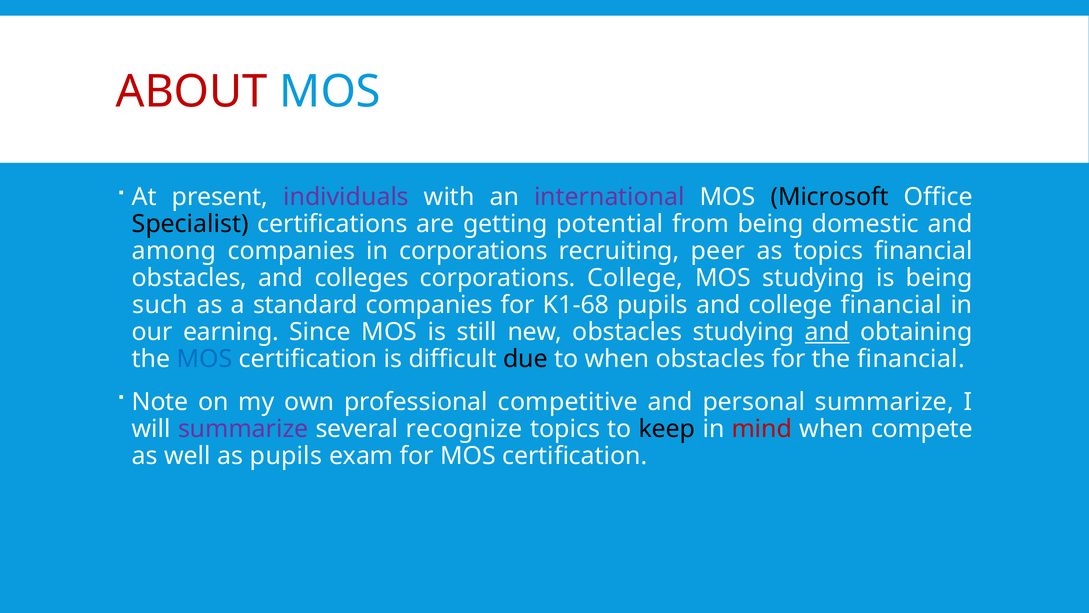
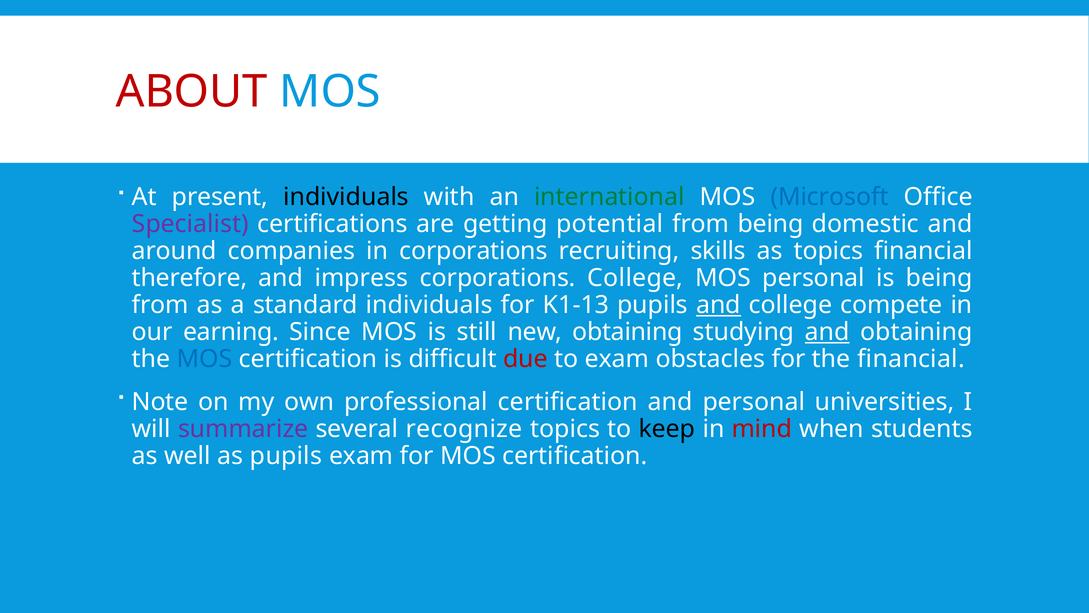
individuals at (346, 197) colour: purple -> black
international colour: purple -> green
Microsoft colour: black -> blue
Specialist colour: black -> purple
among: among -> around
peer: peer -> skills
obstacles at (190, 278): obstacles -> therefore
colleges: colleges -> impress
MOS studying: studying -> personal
such at (160, 305): such -> from
standard companies: companies -> individuals
K1-68: K1-68 -> K1-13
and at (718, 305) underline: none -> present
college financial: financial -> compete
new obstacles: obstacles -> obtaining
due colour: black -> red
to when: when -> exam
professional competitive: competitive -> certification
personal summarize: summarize -> universities
compete: compete -> students
